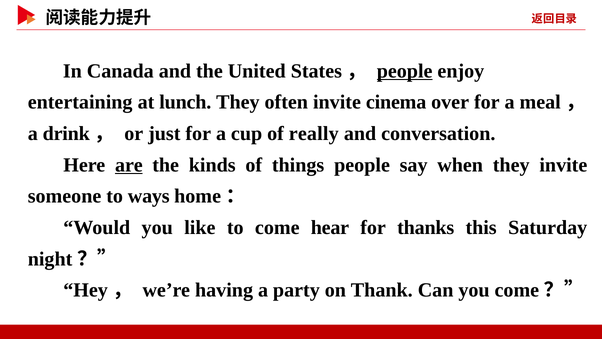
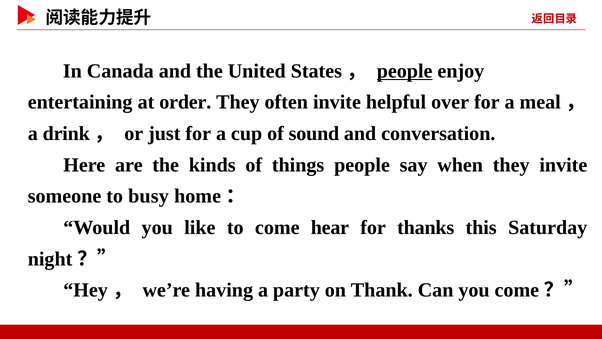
lunch: lunch -> order
cinema: cinema -> helpful
really: really -> sound
are underline: present -> none
ways: ways -> busy
